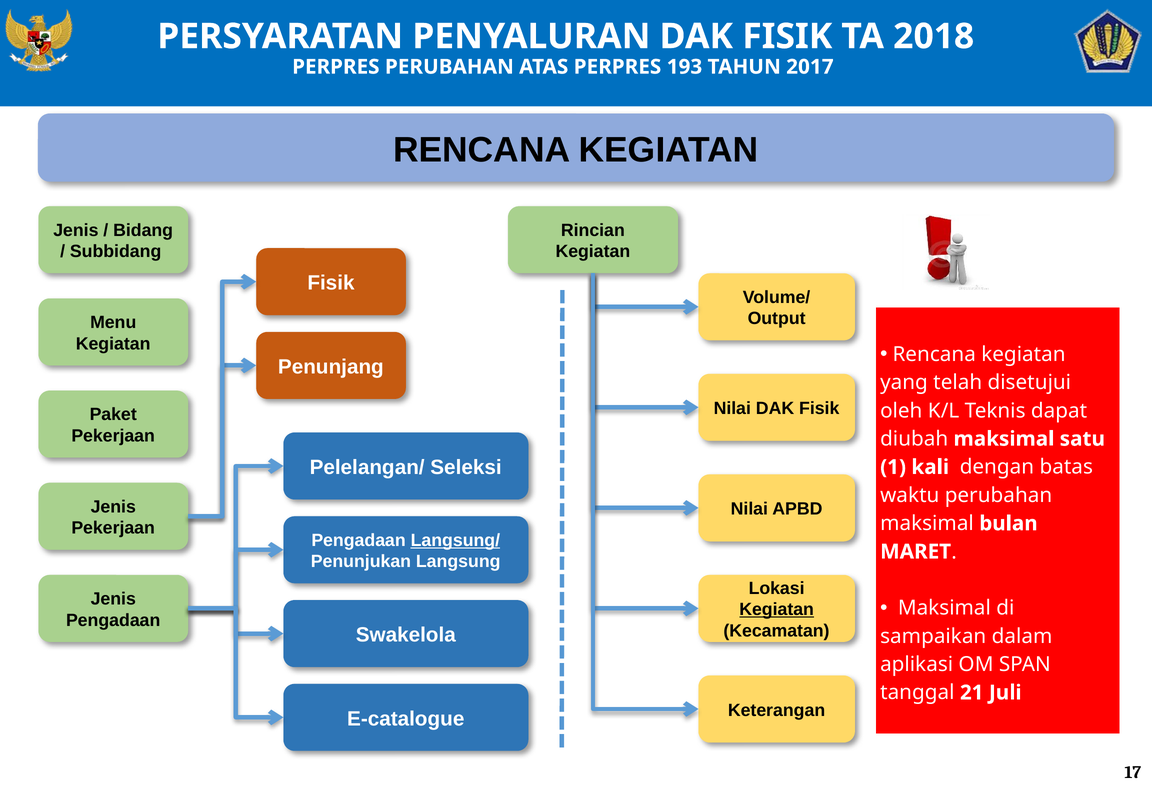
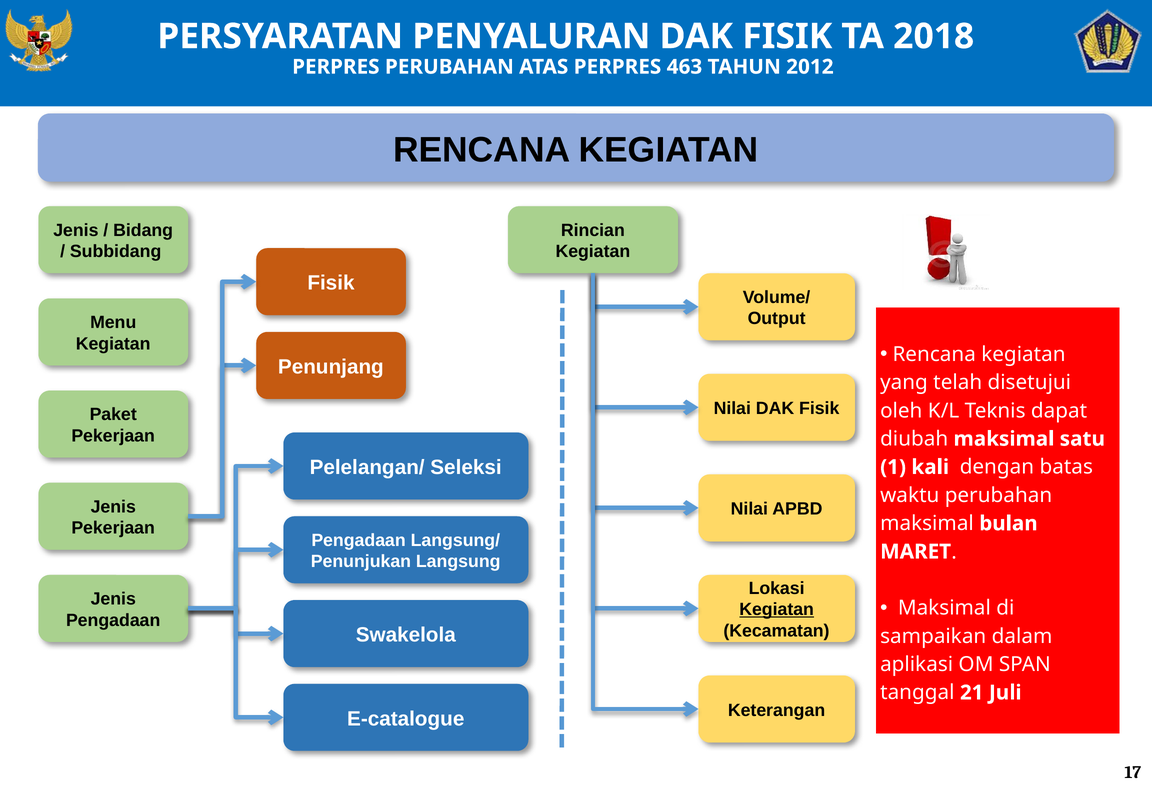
193: 193 -> 463
2017: 2017 -> 2012
Langsung/ underline: present -> none
